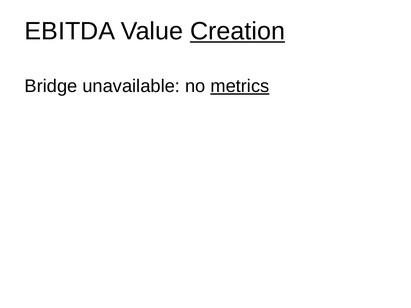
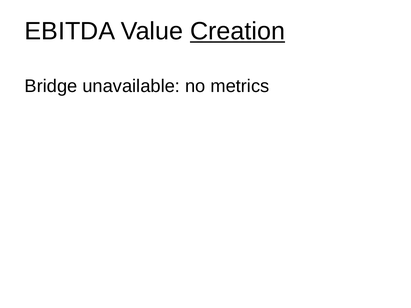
metrics underline: present -> none
